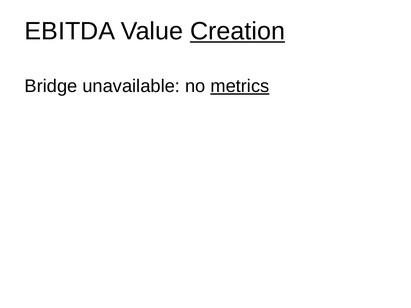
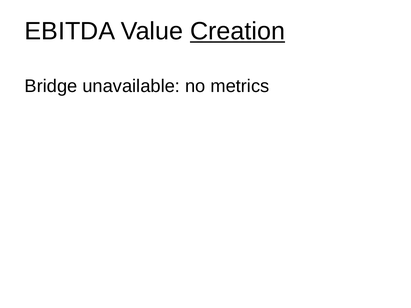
metrics underline: present -> none
